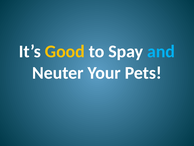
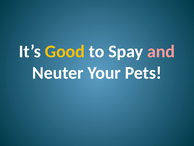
and colour: light blue -> pink
